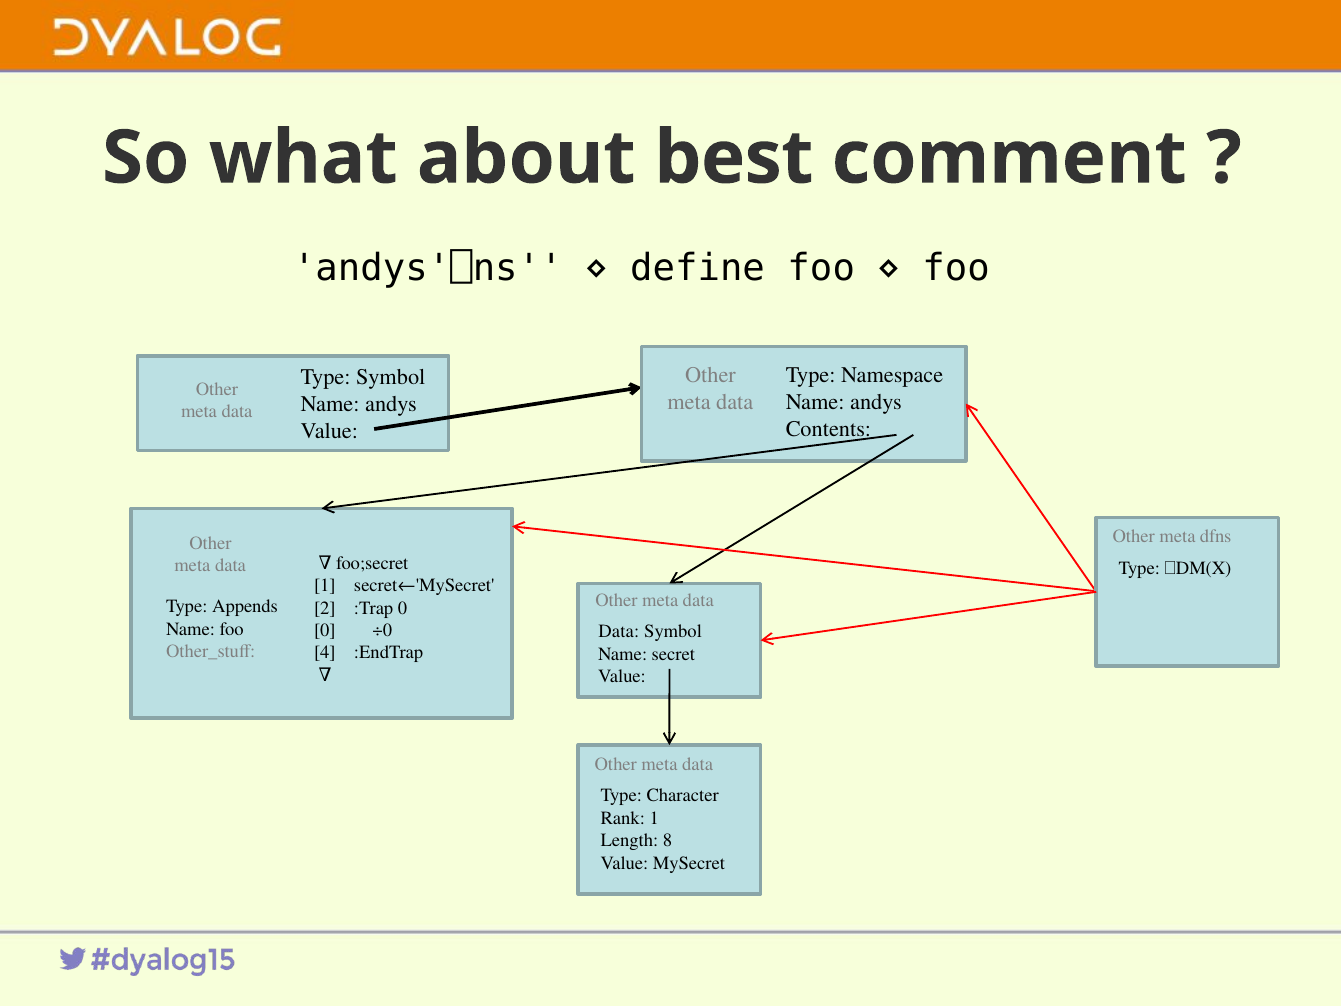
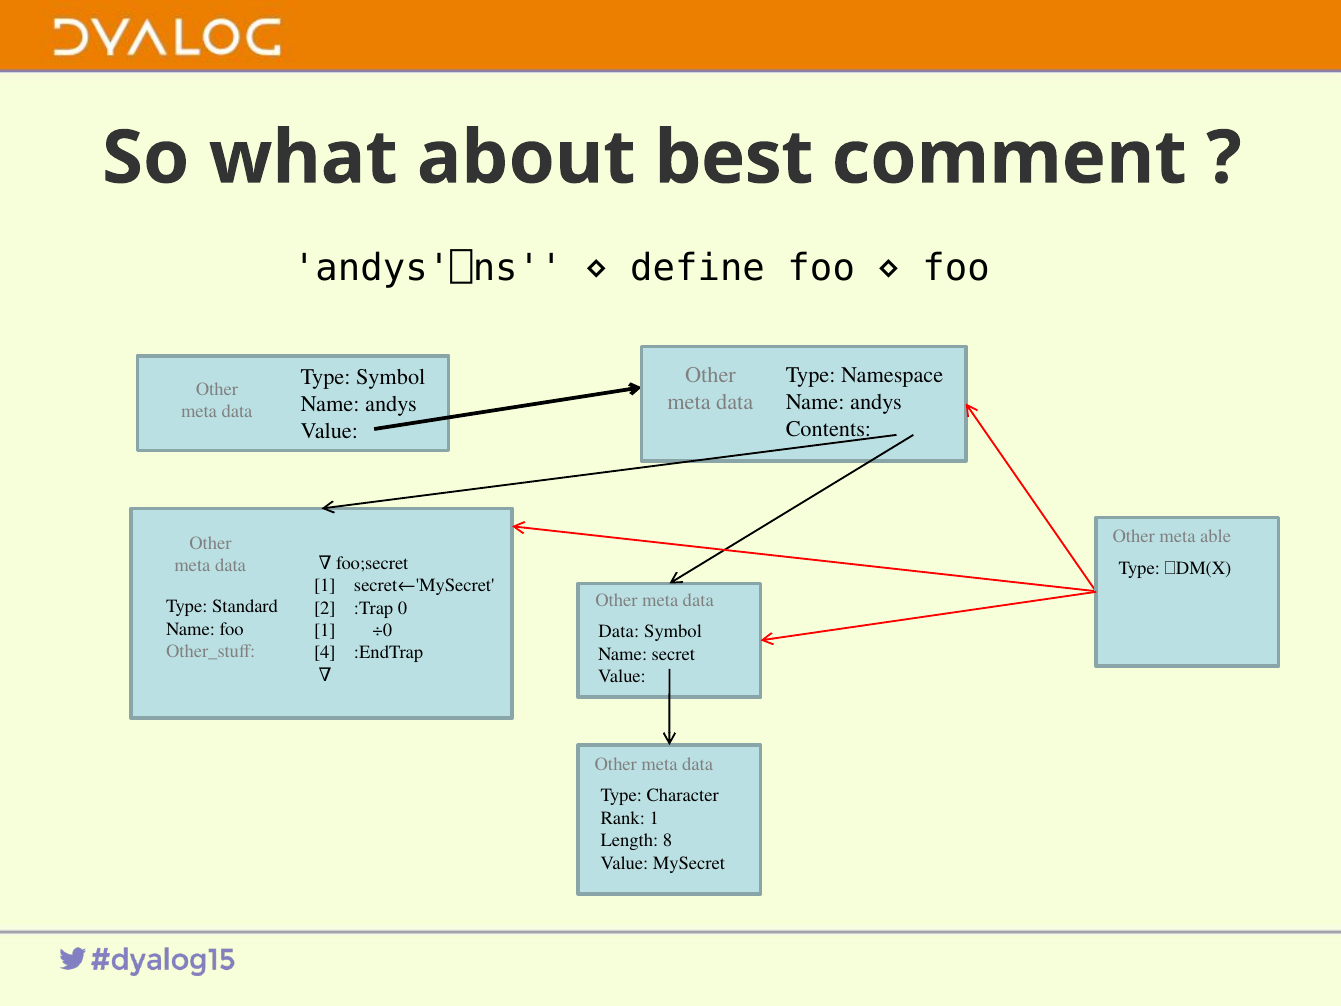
dfns: dfns -> able
Appends: Appends -> Standard
0 at (325, 630): 0 -> 1
